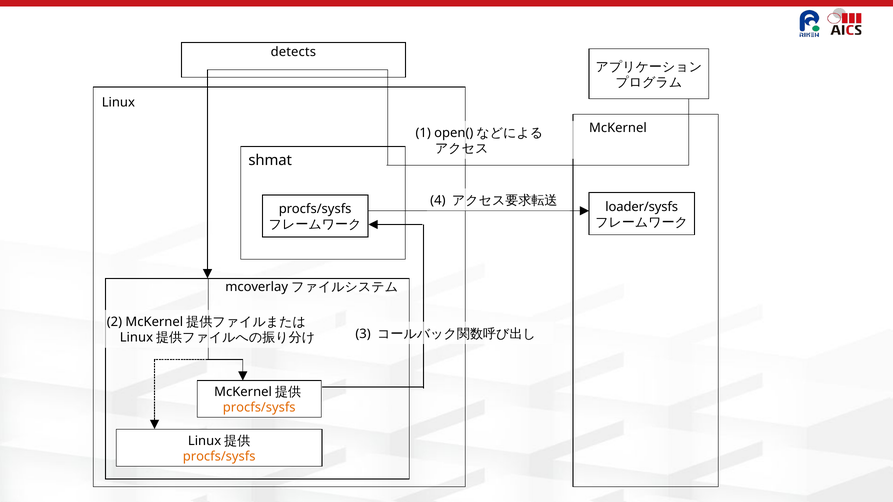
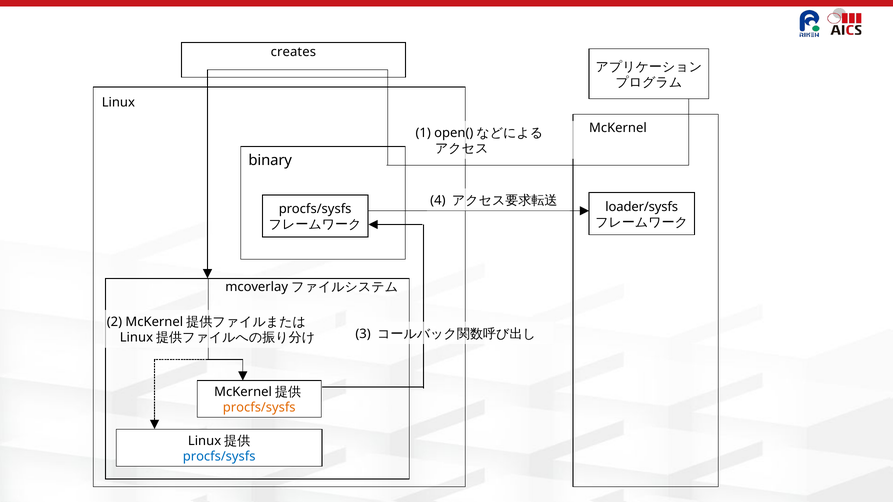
detects: detects -> creates
shmat: shmat -> binary
procfs/sysfs at (219, 457) colour: orange -> blue
